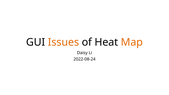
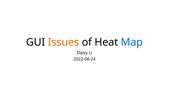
Map colour: orange -> blue
